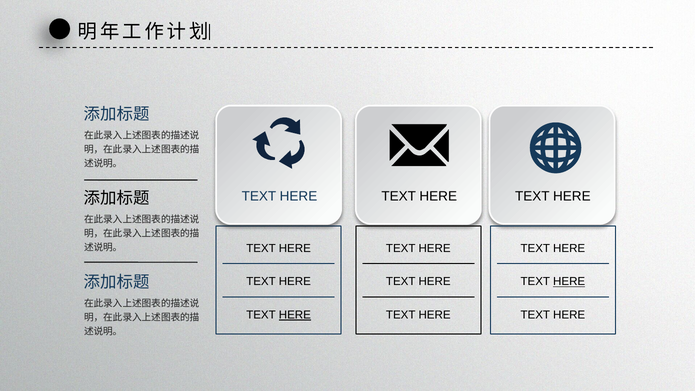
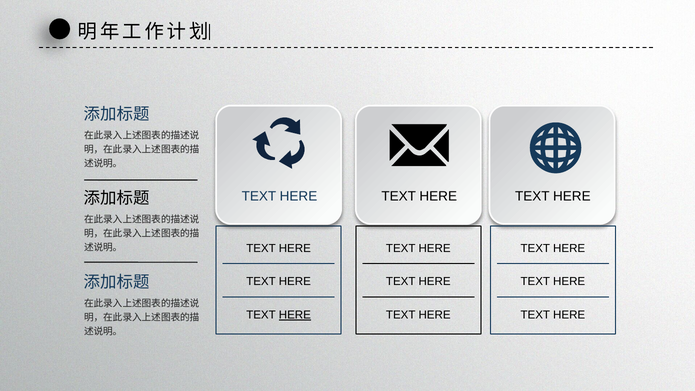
HERE at (569, 282) underline: present -> none
